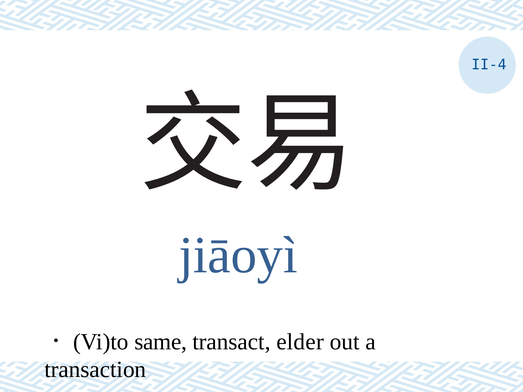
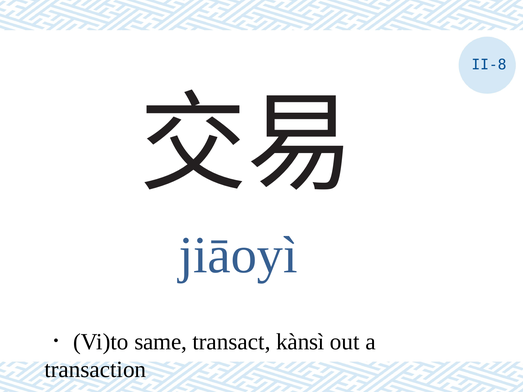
II-4: II-4 -> II-8
elder: elder -> kànsì
